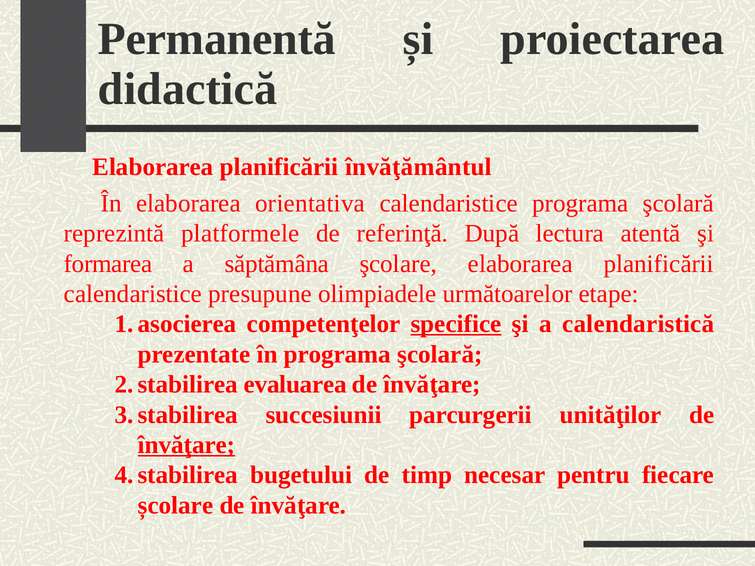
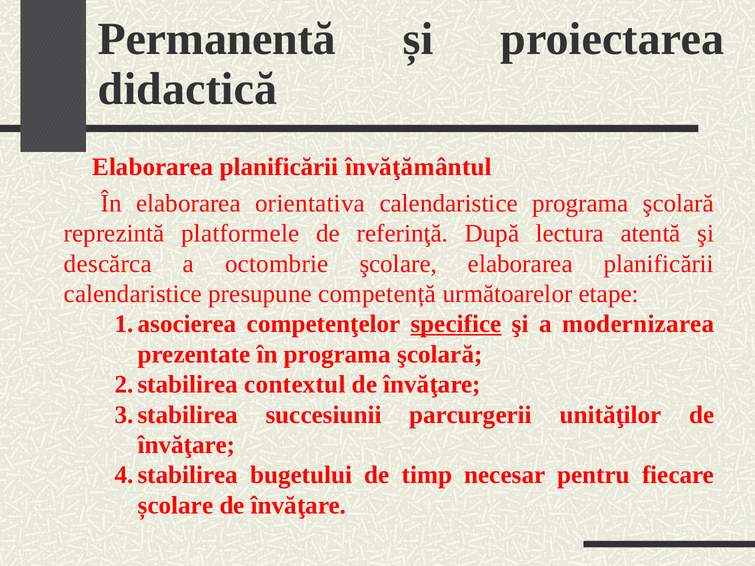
formarea: formarea -> descărca
săptămâna: săptămâna -> octombrie
olimpiadele: olimpiadele -> competență
calendaristică: calendaristică -> modernizarea
evaluarea: evaluarea -> contextul
învăţare at (186, 445) underline: present -> none
